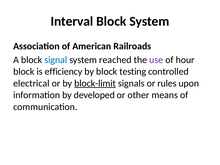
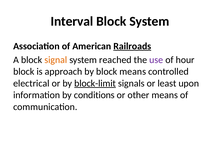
Railroads underline: none -> present
signal colour: blue -> orange
efficiency: efficiency -> approach
block testing: testing -> means
rules: rules -> least
developed: developed -> conditions
